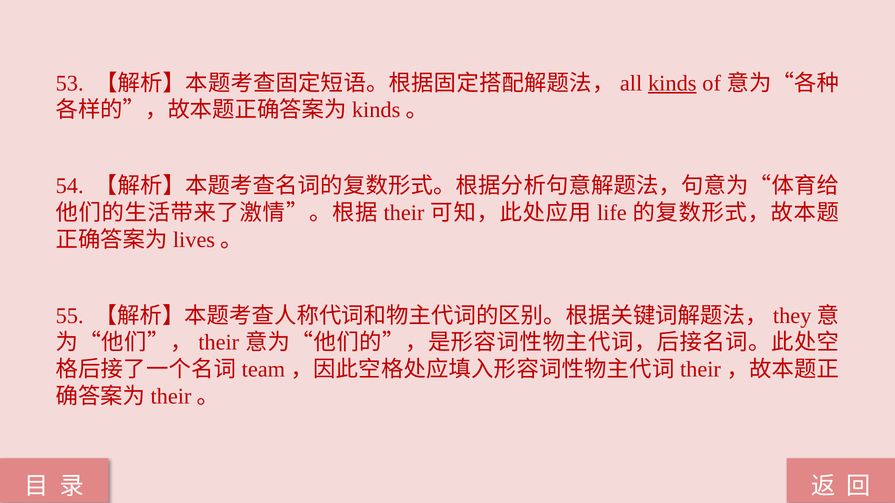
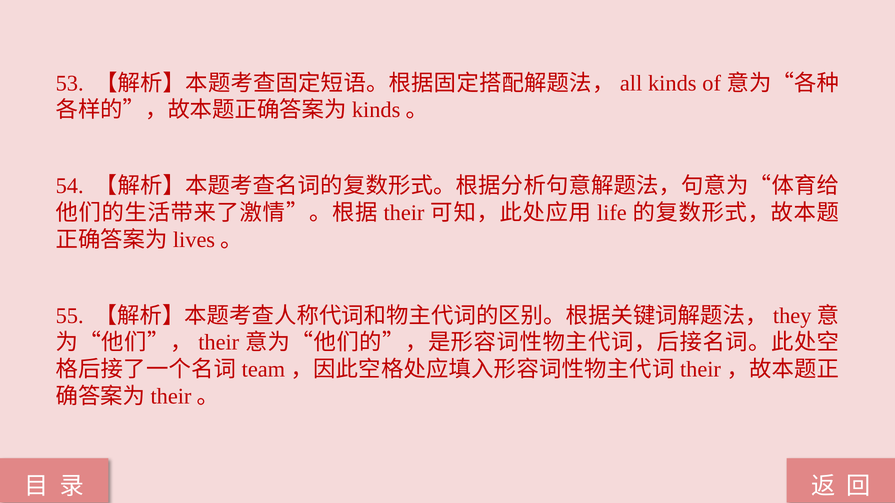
kinds underline: present -> none
